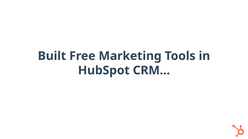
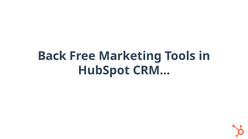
Built: Built -> Back
